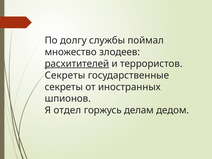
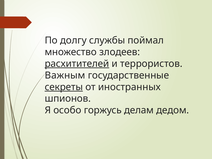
Секреты at (65, 75): Секреты -> Важным
секреты at (64, 87) underline: none -> present
отдел: отдел -> особо
